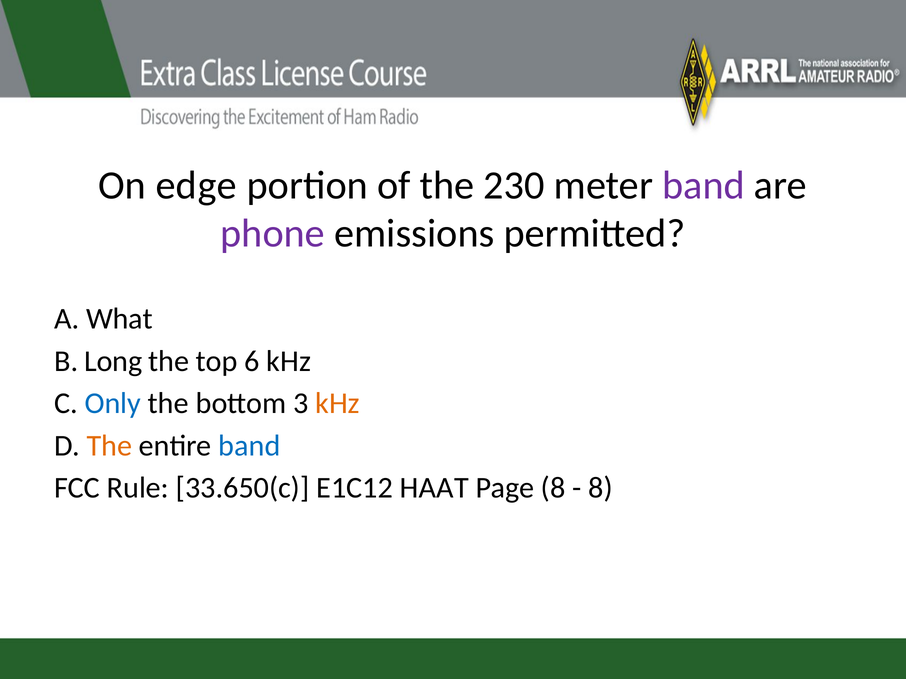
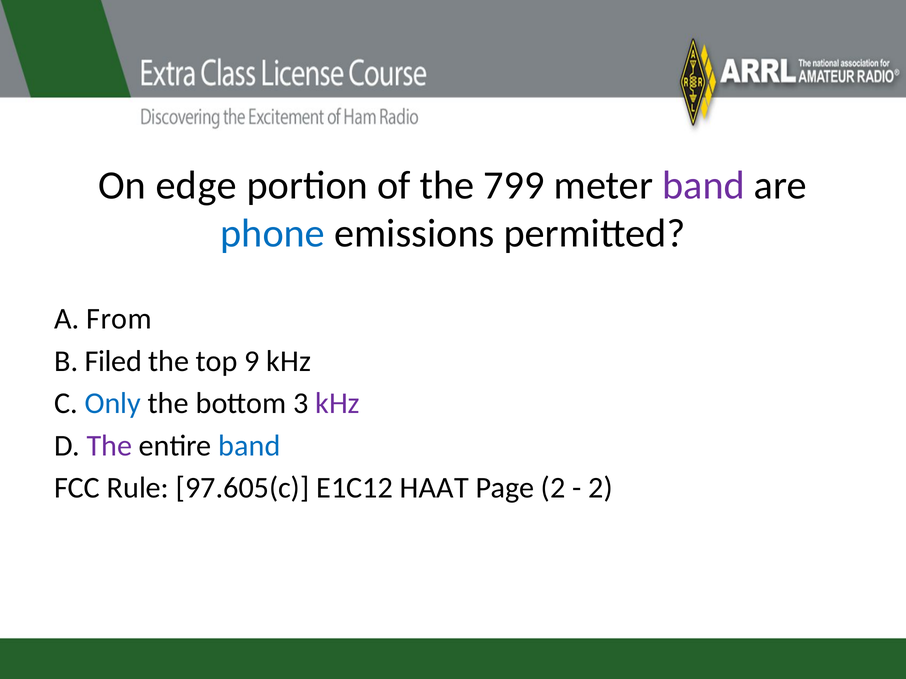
230: 230 -> 799
phone colour: purple -> blue
What: What -> From
Long: Long -> Filed
6: 6 -> 9
kHz at (338, 404) colour: orange -> purple
The at (109, 446) colour: orange -> purple
33.650(c: 33.650(c -> 97.605(c
Page 8: 8 -> 2
8 at (600, 488): 8 -> 2
